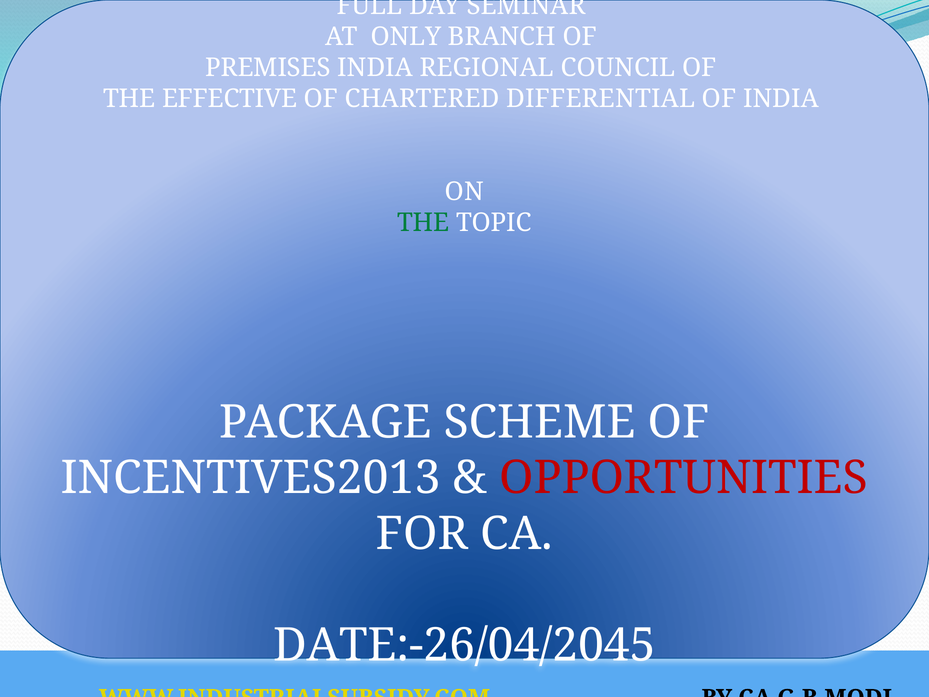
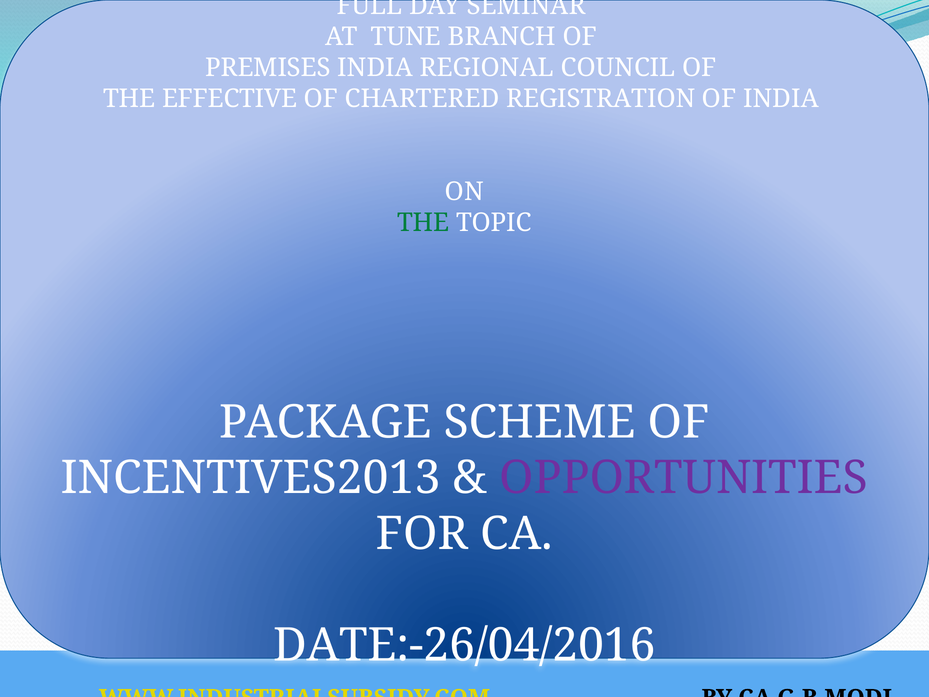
ONLY: ONLY -> TUNE
DIFFERENTIAL: DIFFERENTIAL -> REGISTRATION
OPPORTUNITIES colour: red -> purple
DATE:-26/04/2045: DATE:-26/04/2045 -> DATE:-26/04/2016
